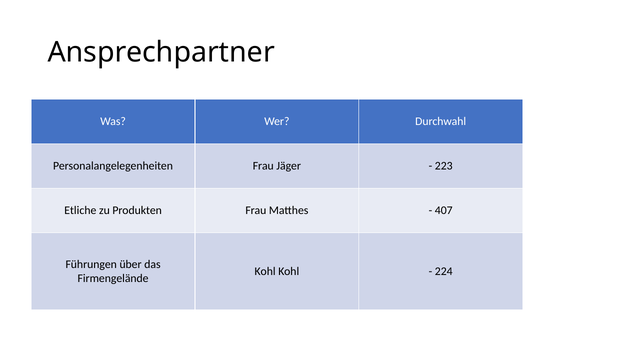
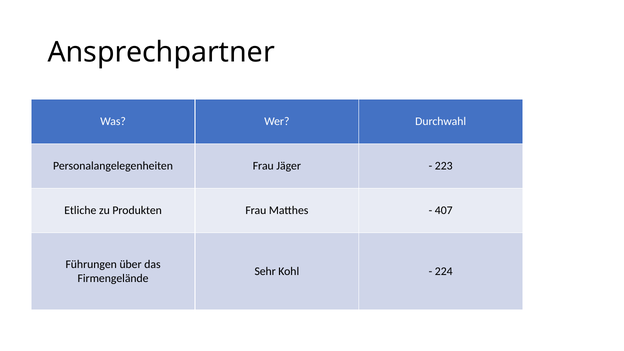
Kohl at (265, 271): Kohl -> Sehr
